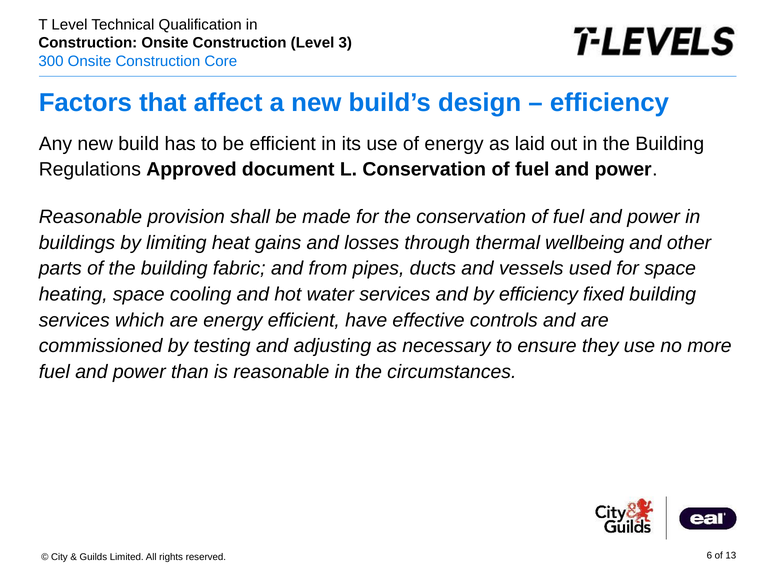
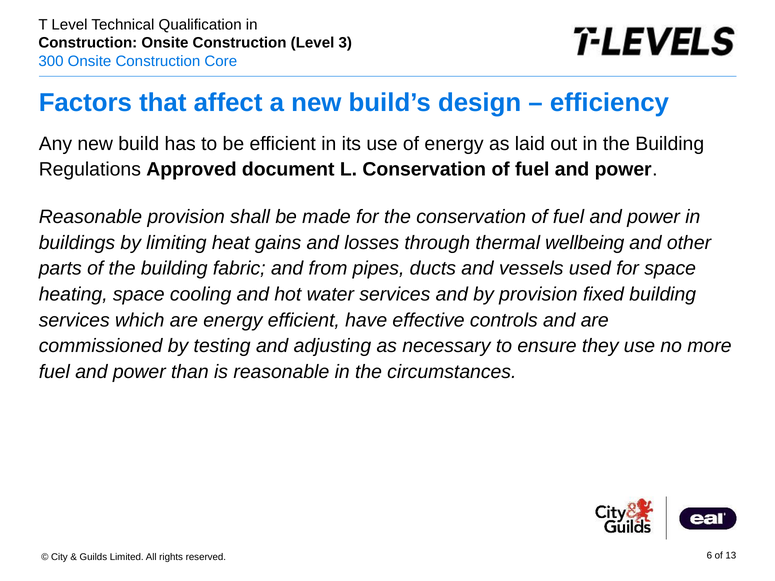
by efficiency: efficiency -> provision
